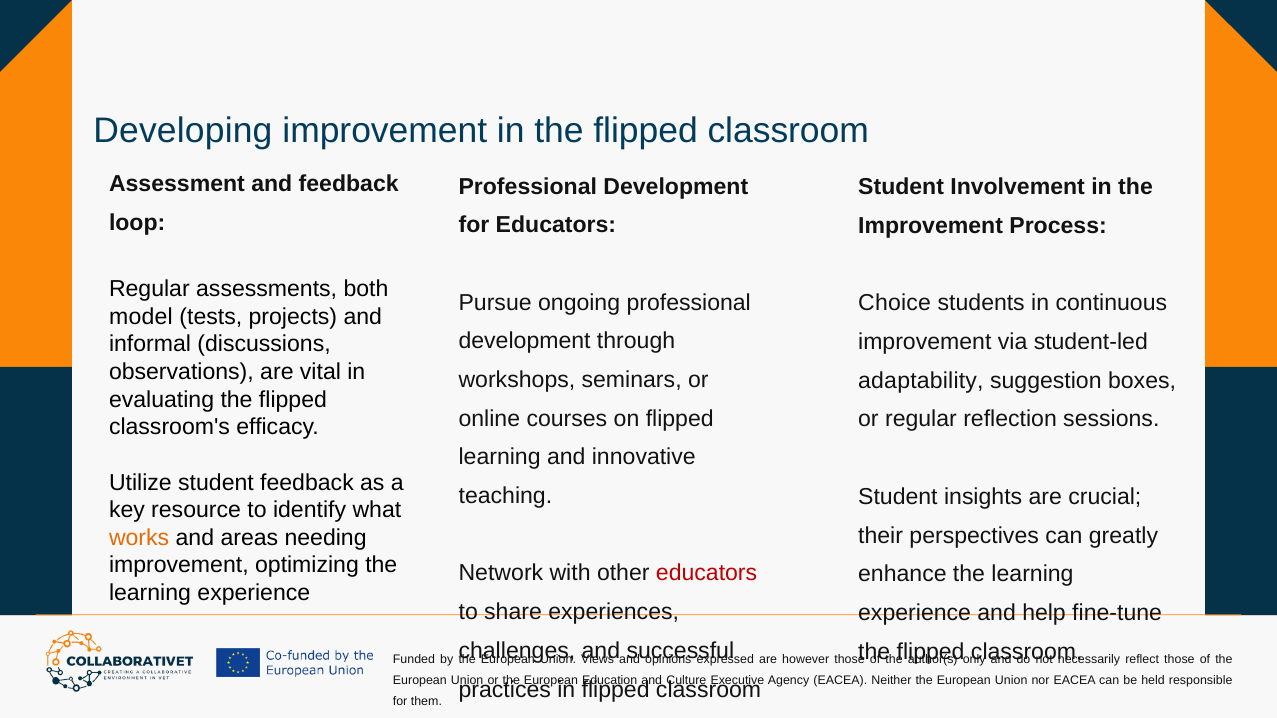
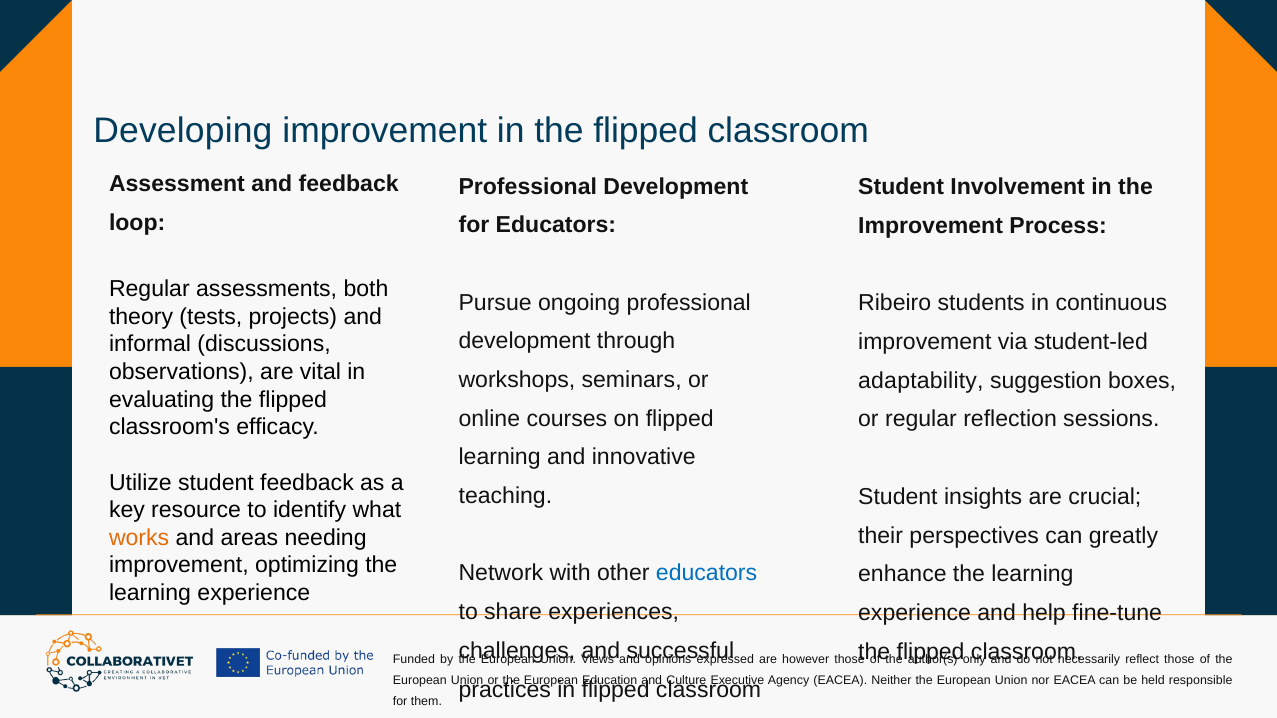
Choice: Choice -> Ribeiro
model: model -> theory
educators at (707, 574) colour: red -> blue
